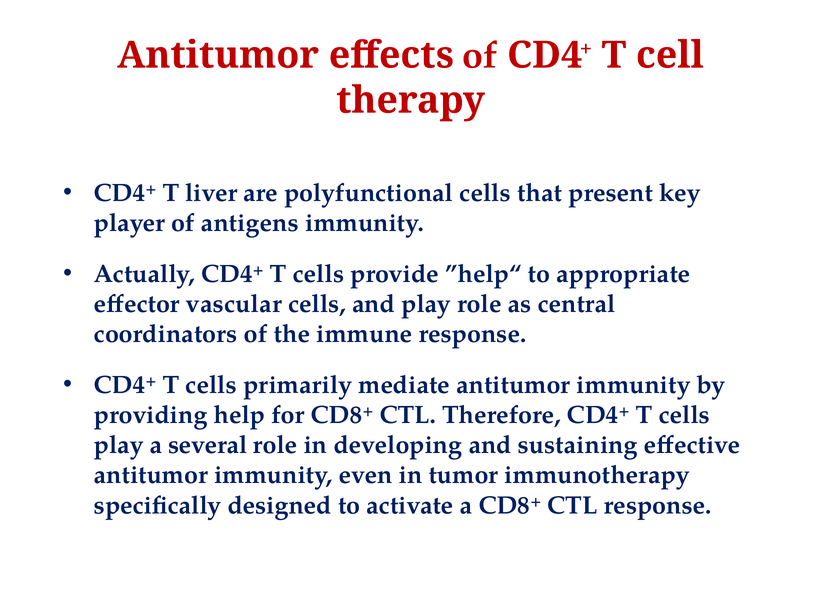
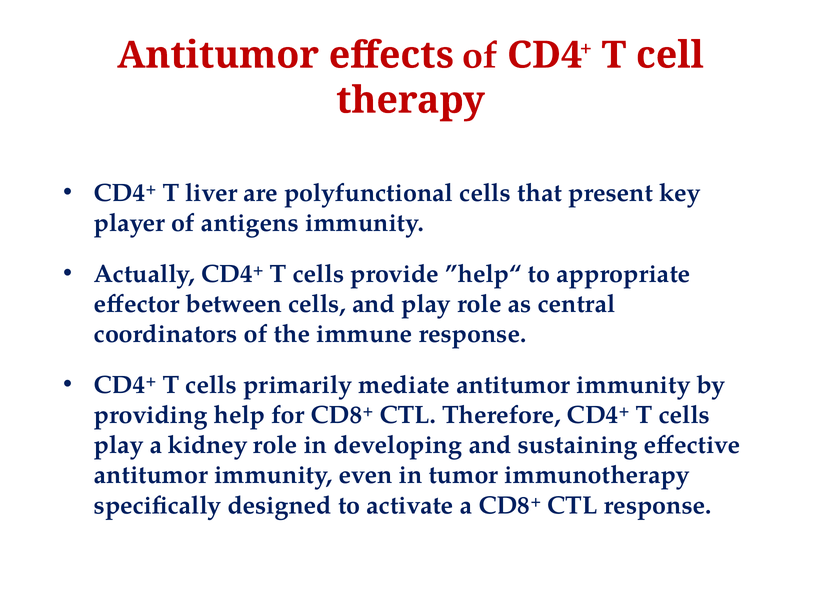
vascular: vascular -> between
several: several -> kidney
